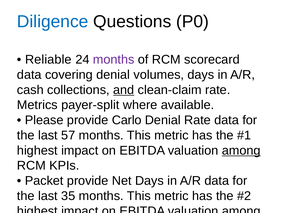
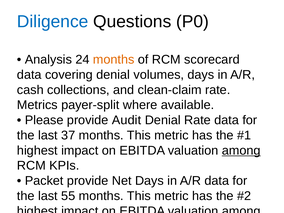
Reliable: Reliable -> Analysis
months at (114, 60) colour: purple -> orange
and underline: present -> none
Carlo: Carlo -> Audit
57: 57 -> 37
35: 35 -> 55
